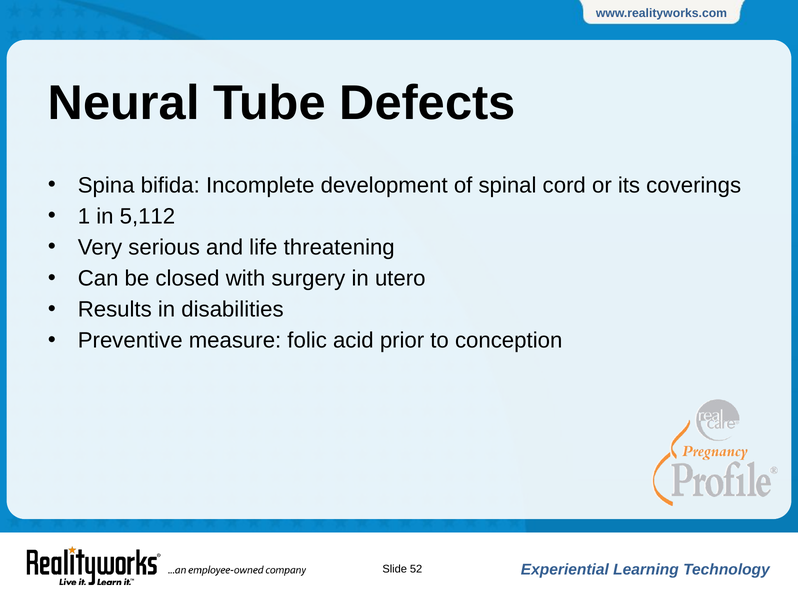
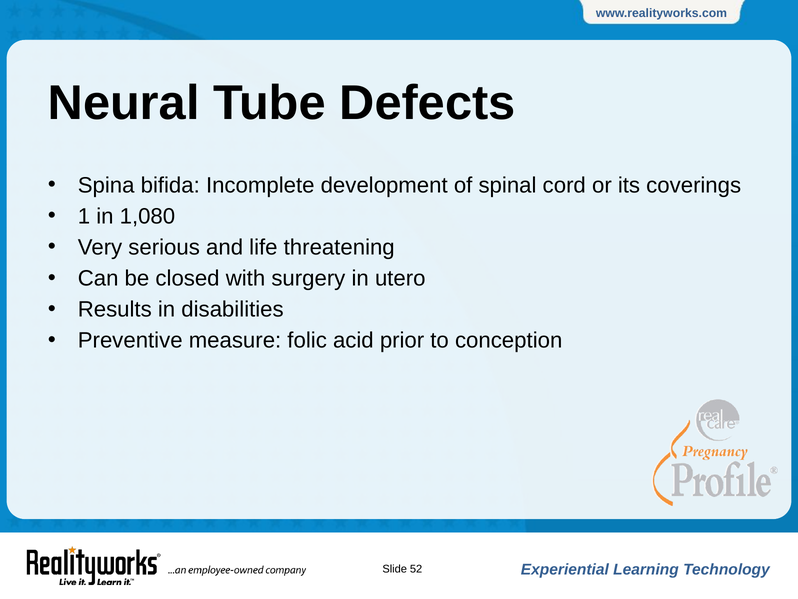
5,112: 5,112 -> 1,080
